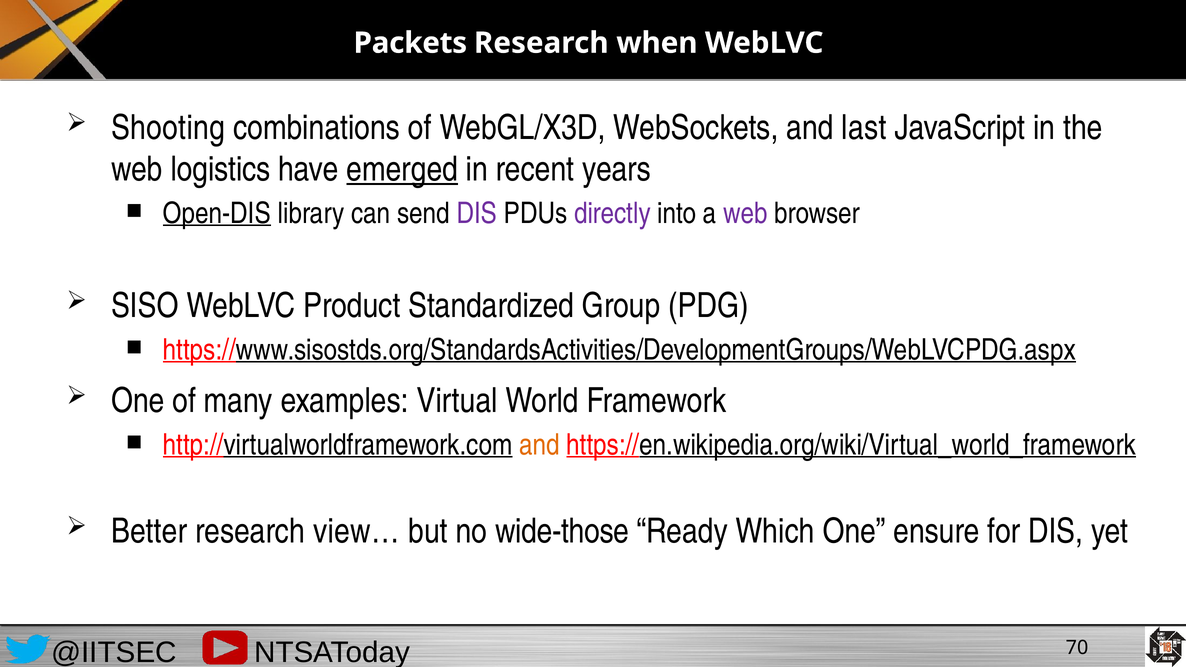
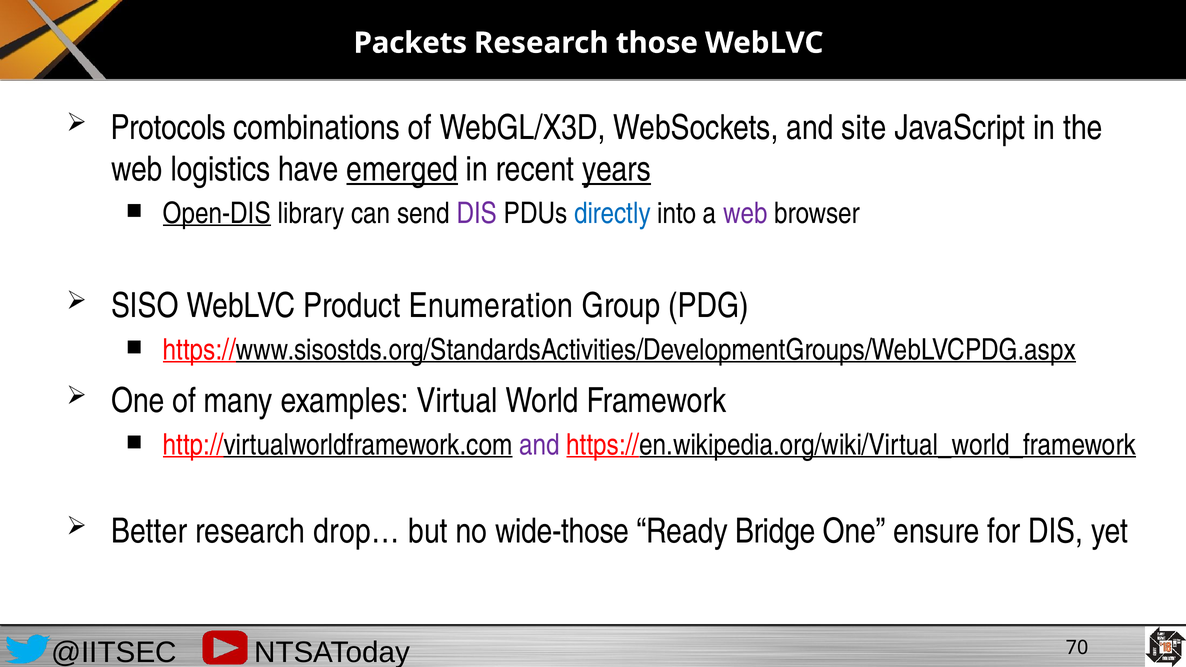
when: when -> those
Shooting: Shooting -> Protocols
last: last -> site
years underline: none -> present
directly colour: purple -> blue
Standardized: Standardized -> Enumeration
and at (539, 445) colour: orange -> purple
view…: view… -> drop…
Which: Which -> Bridge
